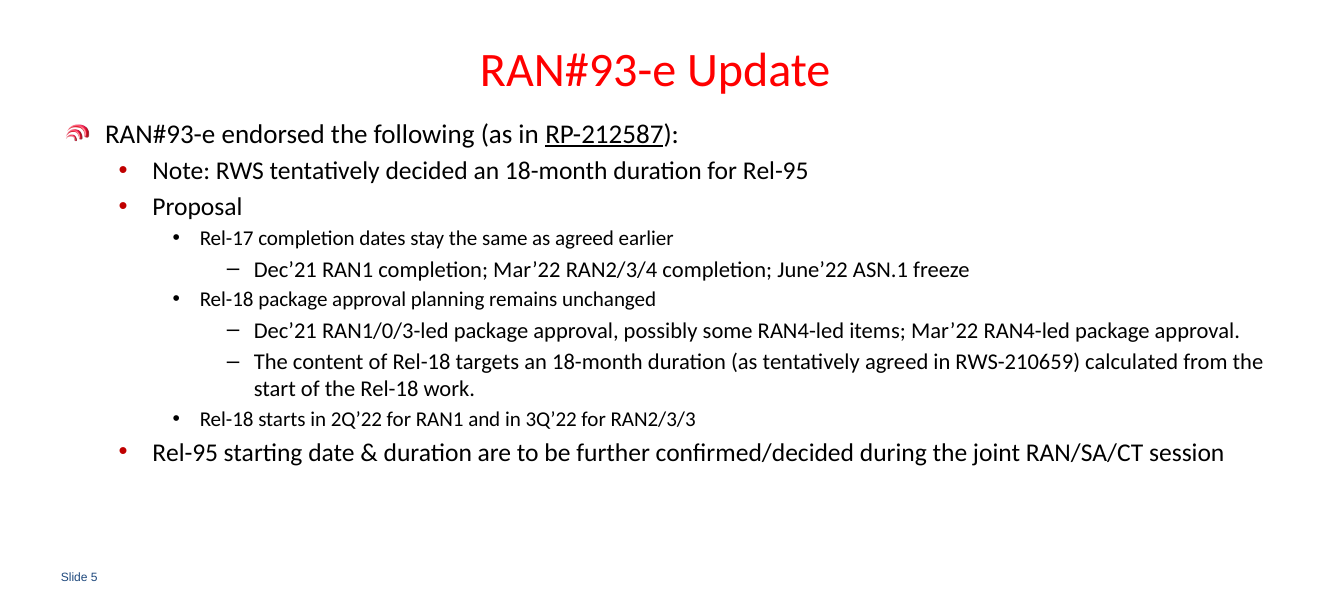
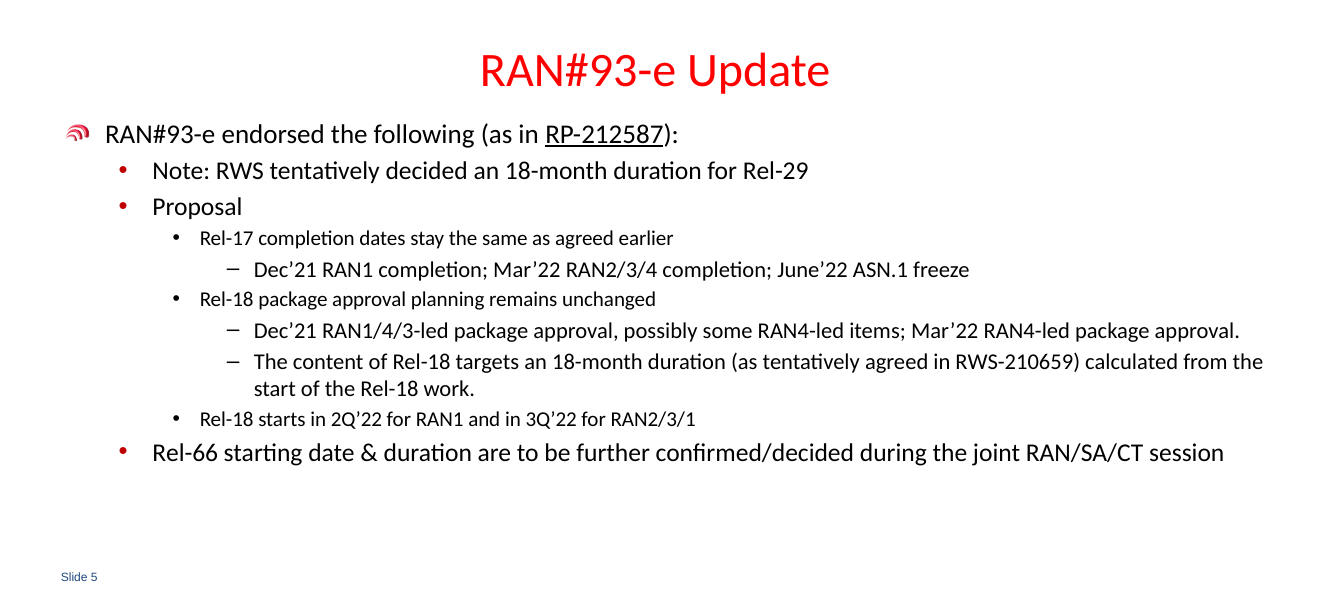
for Rel-95: Rel-95 -> Rel-29
RAN1/0/3-led: RAN1/0/3-led -> RAN1/4/3-led
RAN2/3/3: RAN2/3/3 -> RAN2/3/1
Rel-95 at (185, 453): Rel-95 -> Rel-66
